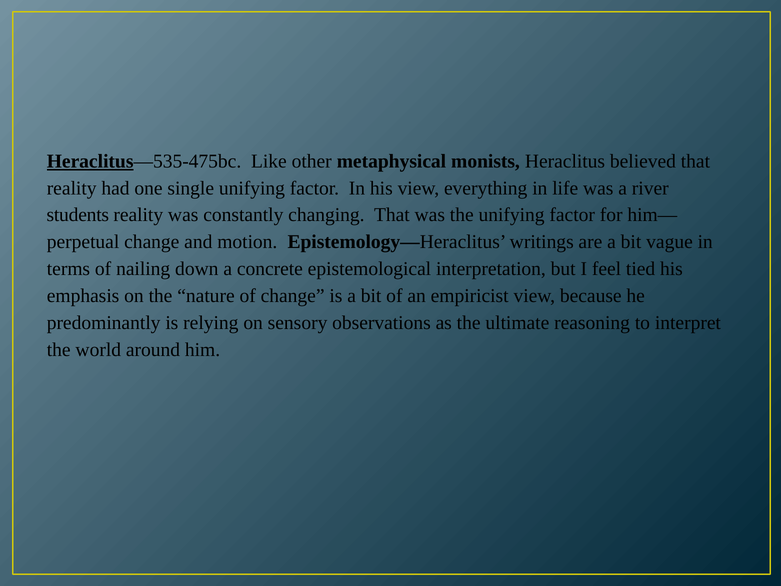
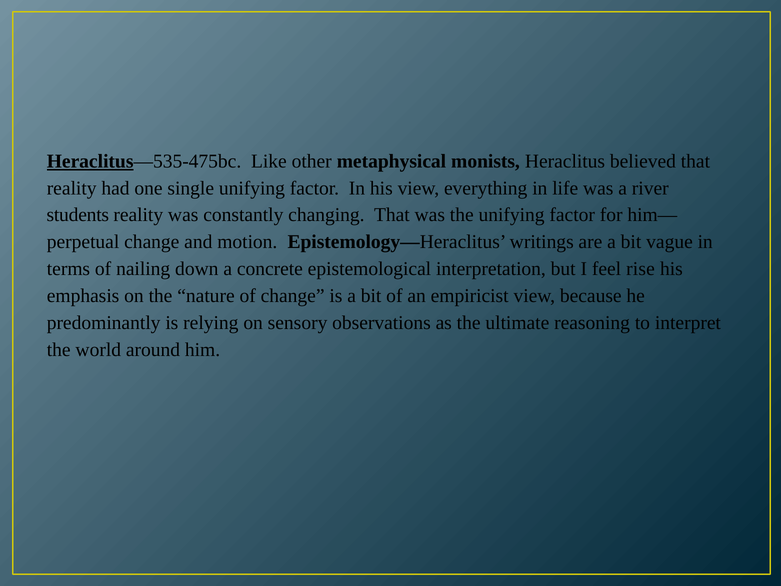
tied: tied -> rise
